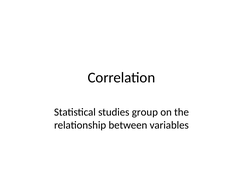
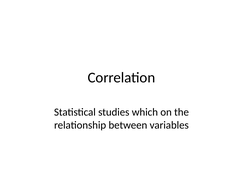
group: group -> which
